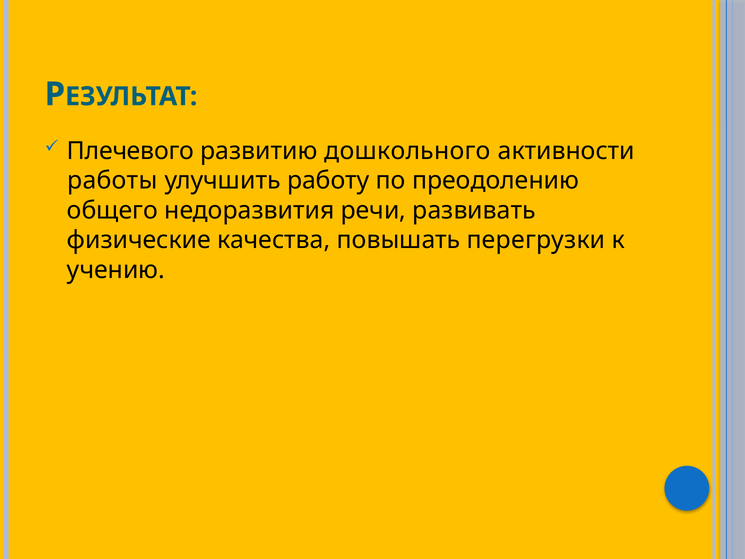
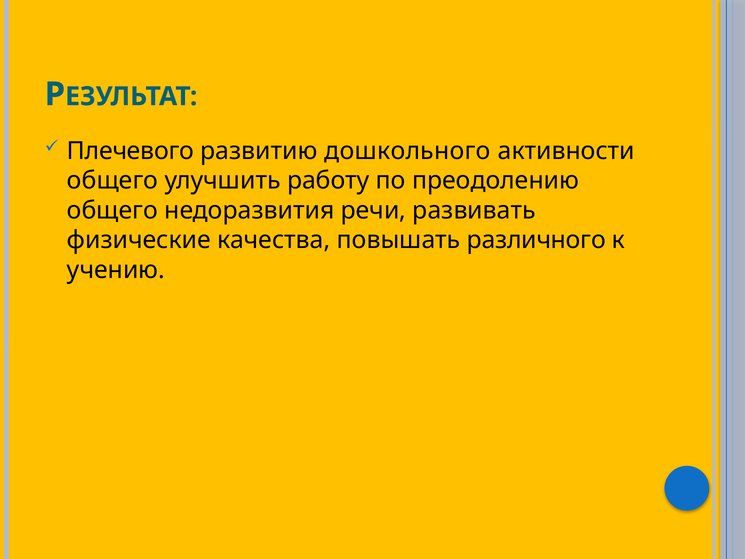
работы at (112, 181): работы -> общего
перегрузки: перегрузки -> различного
